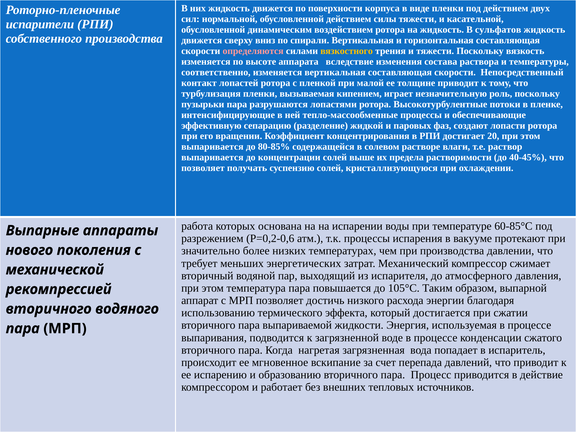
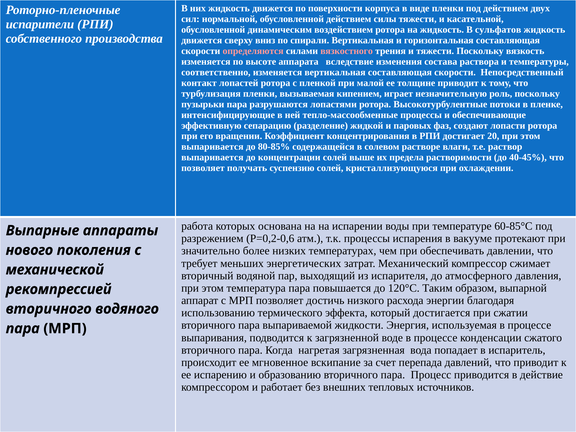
вязкостного colour: yellow -> pink
при производства: производства -> обеспечивать
105°С: 105°С -> 120°С
